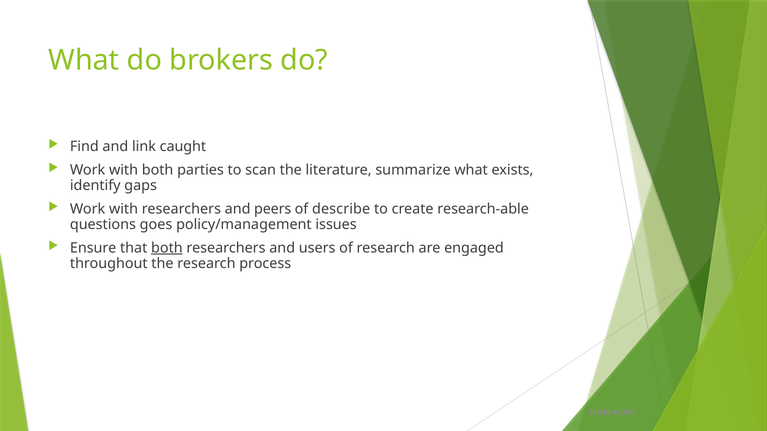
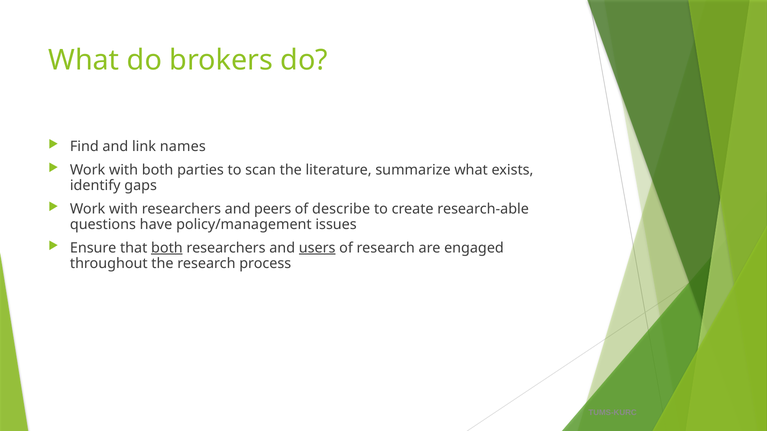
caught: caught -> names
goes: goes -> have
users underline: none -> present
